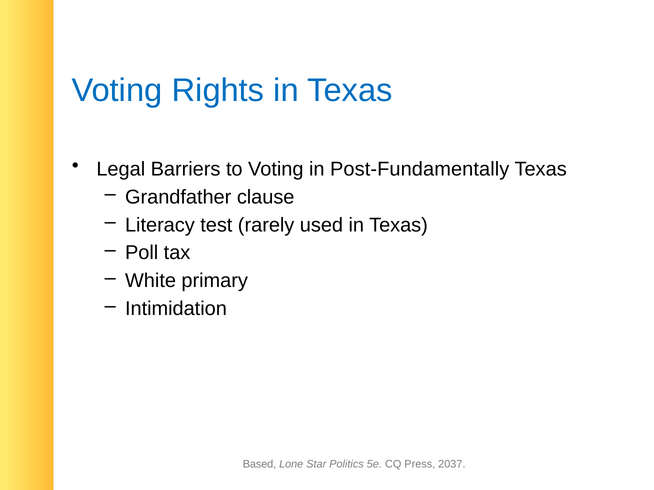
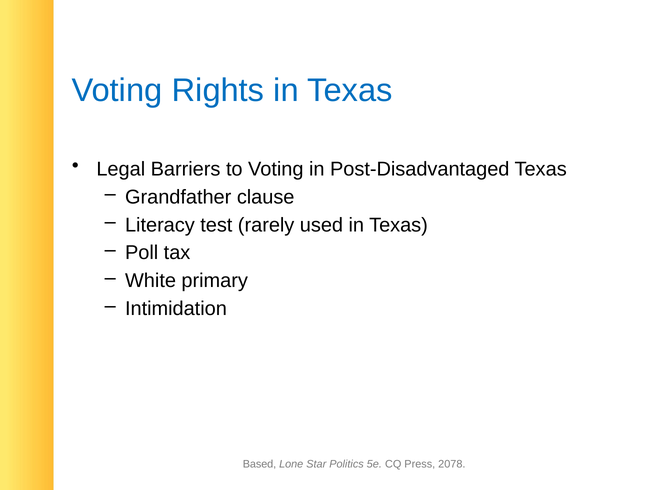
Post-Fundamentally: Post-Fundamentally -> Post-Disadvantaged
2037: 2037 -> 2078
